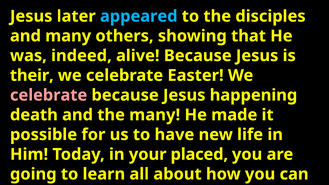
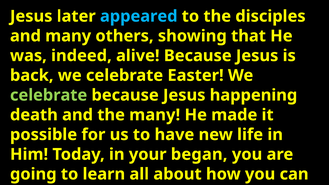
their: their -> back
celebrate at (49, 95) colour: pink -> light green
placed: placed -> began
